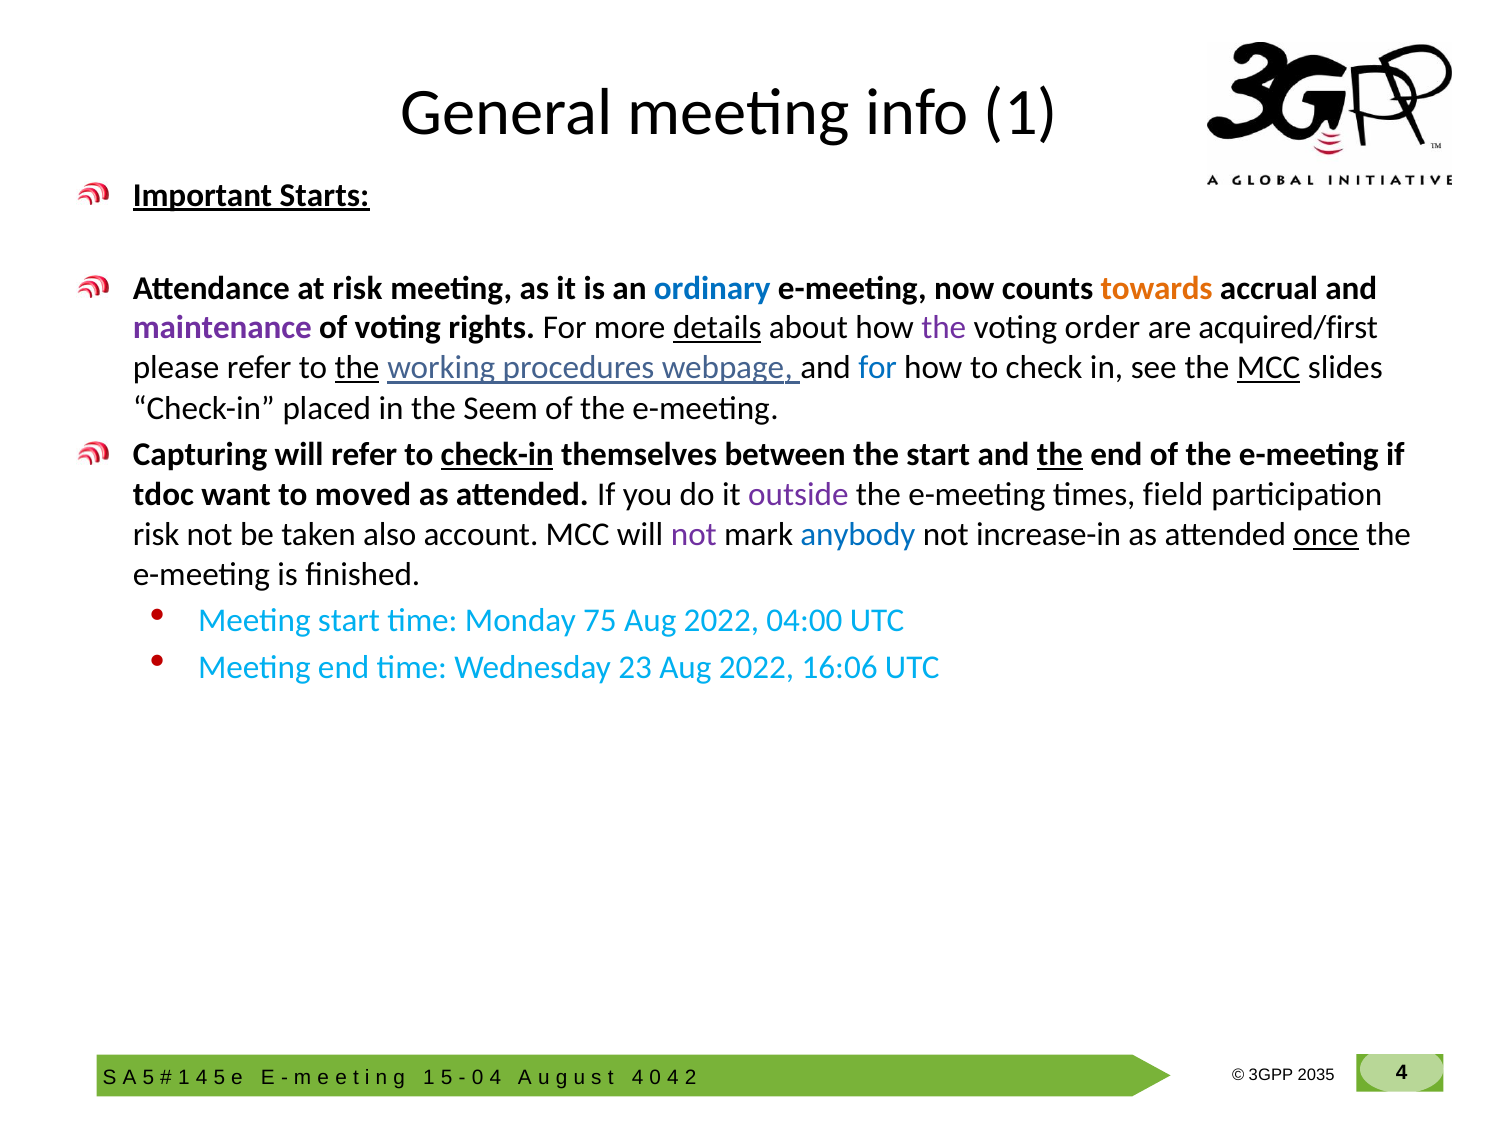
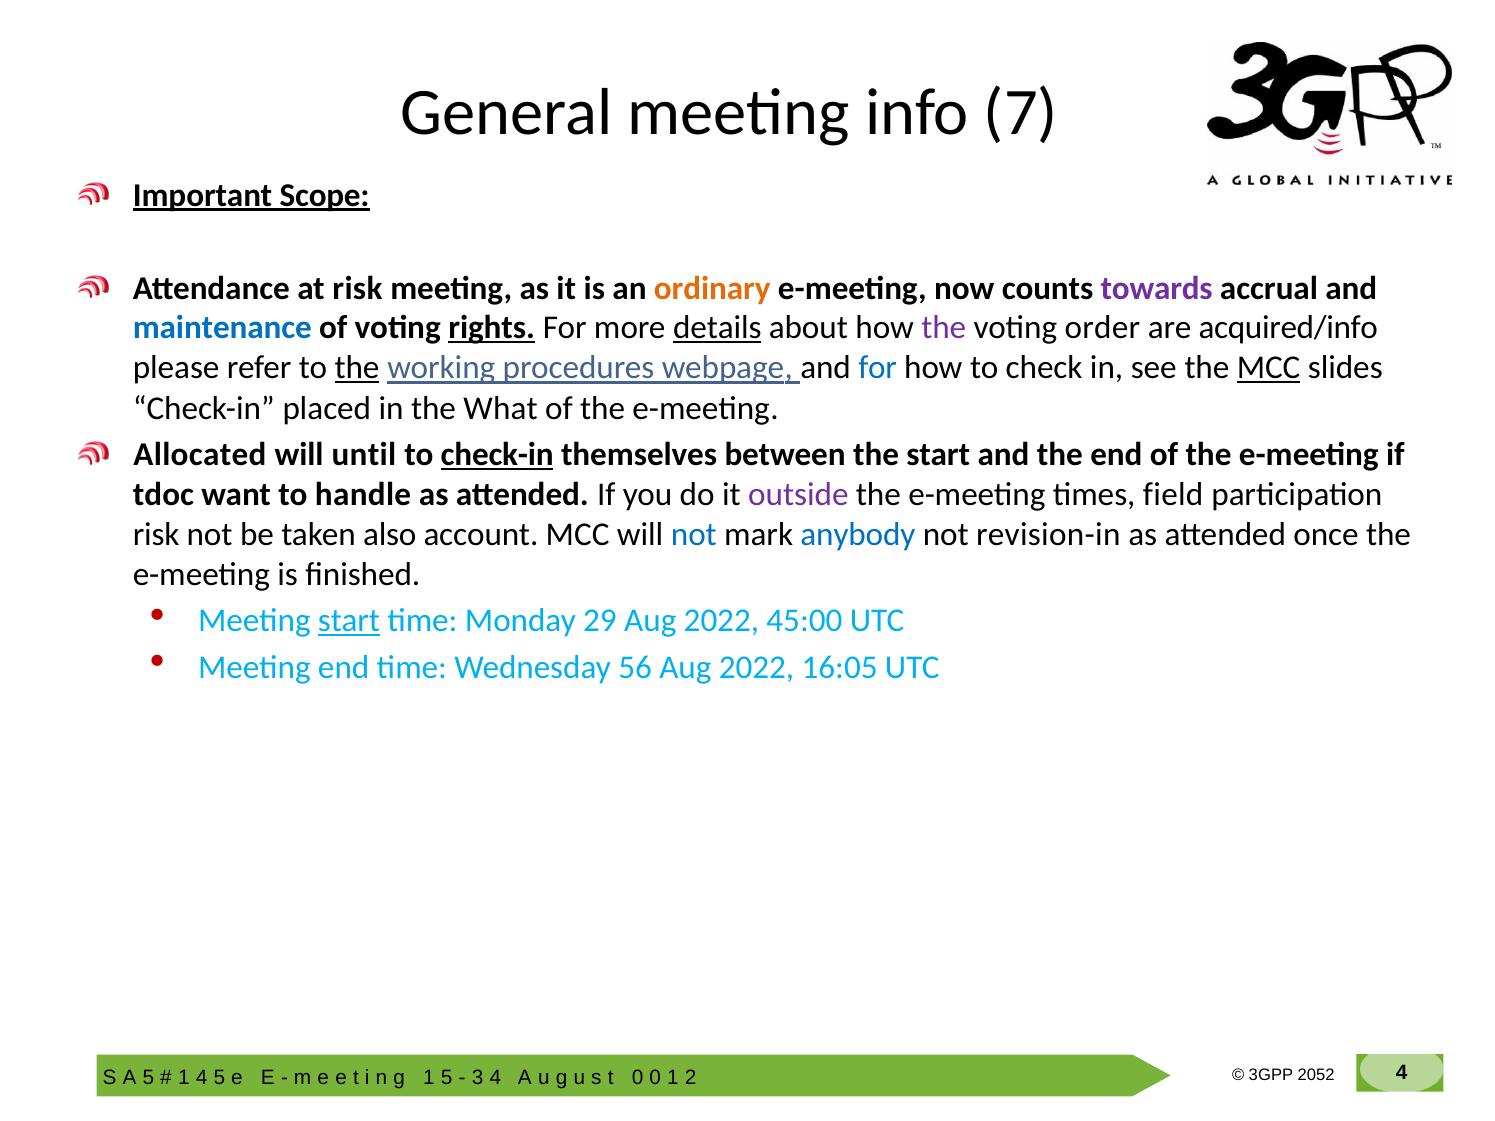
info 1: 1 -> 7
Starts: Starts -> Scope
ordinary colour: blue -> orange
towards colour: orange -> purple
maintenance colour: purple -> blue
rights underline: none -> present
acquired/first: acquired/first -> acquired/info
Seem: Seem -> What
Capturing: Capturing -> Allocated
will refer: refer -> until
the at (1060, 455) underline: present -> none
moved: moved -> handle
not at (694, 535) colour: purple -> blue
increase-in: increase-in -> revision-in
once underline: present -> none
start at (349, 621) underline: none -> present
75: 75 -> 29
04:00: 04:00 -> 45:00
23: 23 -> 56
16:06: 16:06 -> 16:05
2035: 2035 -> 2052
0 at (478, 1078): 0 -> 3
4 at (638, 1078): 4 -> 0
4 at (673, 1078): 4 -> 1
